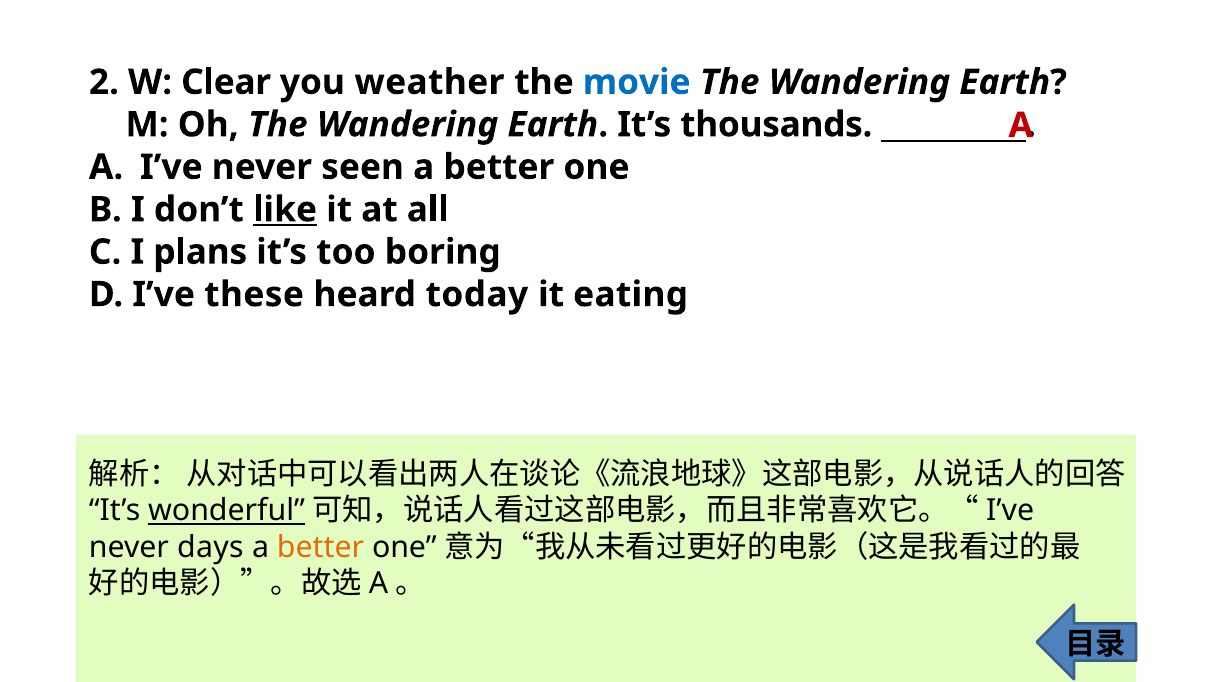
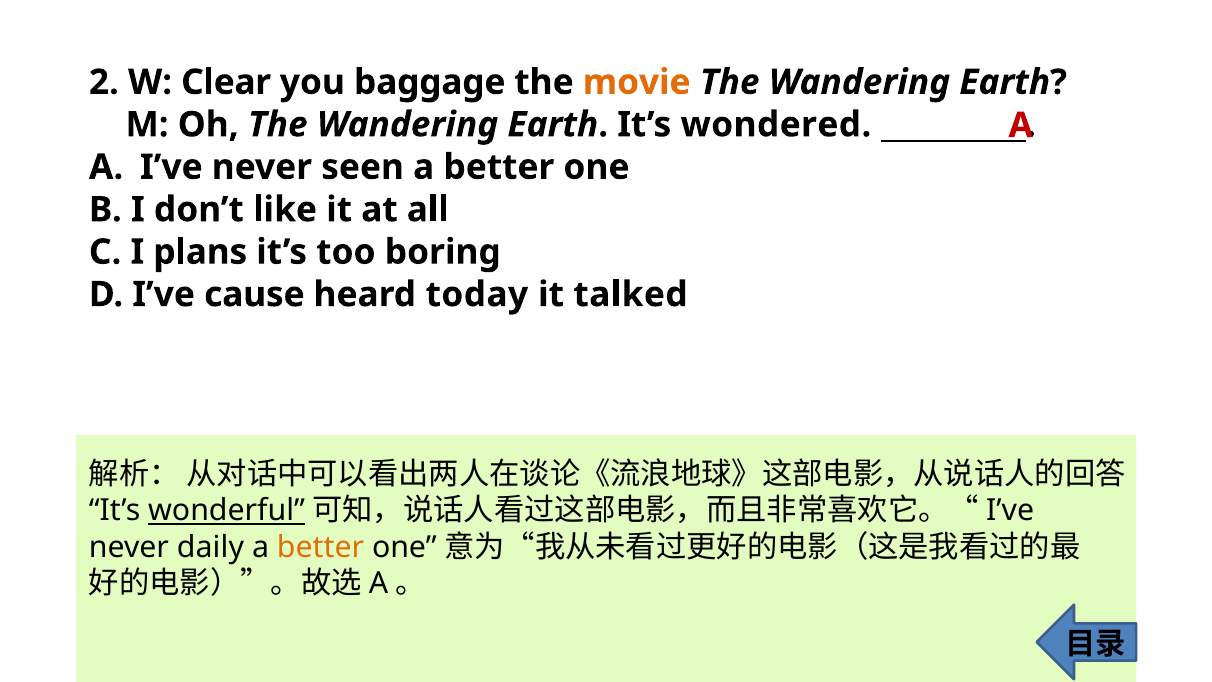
weather: weather -> baggage
movie colour: blue -> orange
thousands: thousands -> wondered
like underline: present -> none
these: these -> cause
eating: eating -> talked
days: days -> daily
